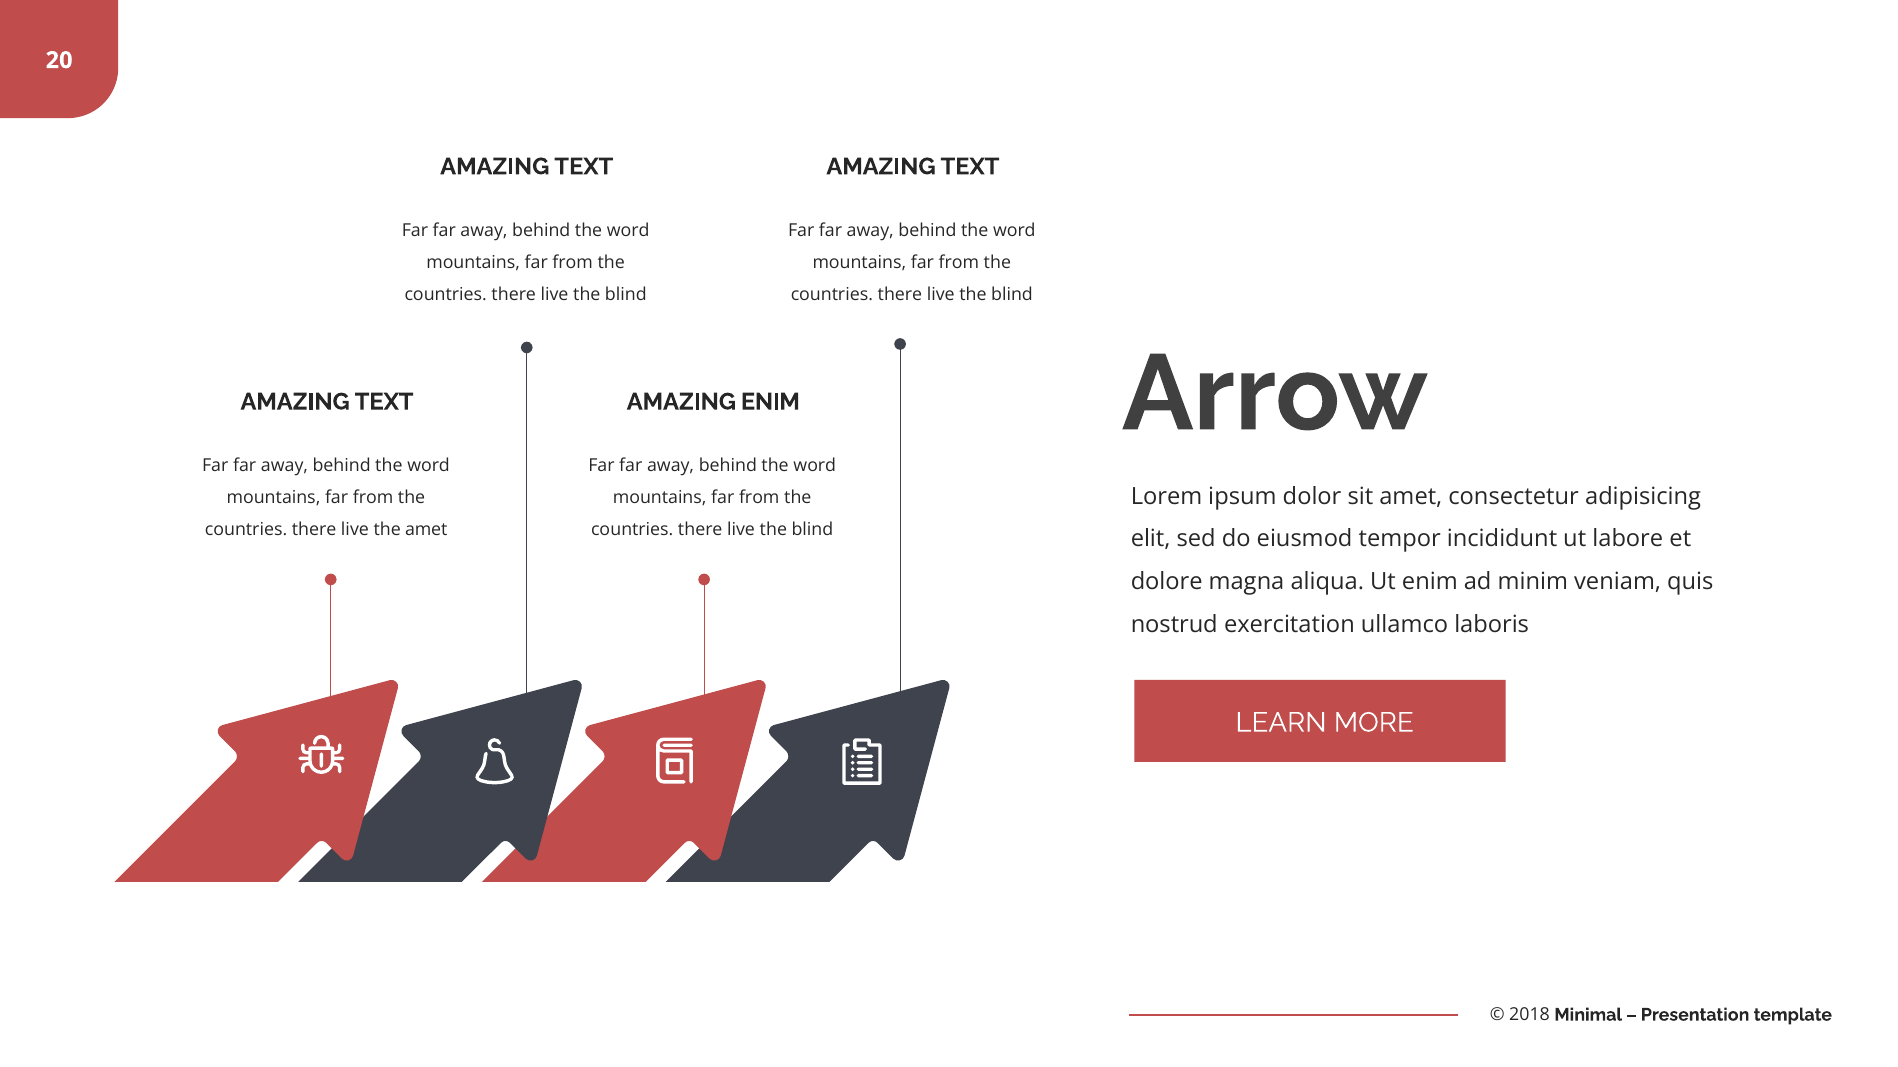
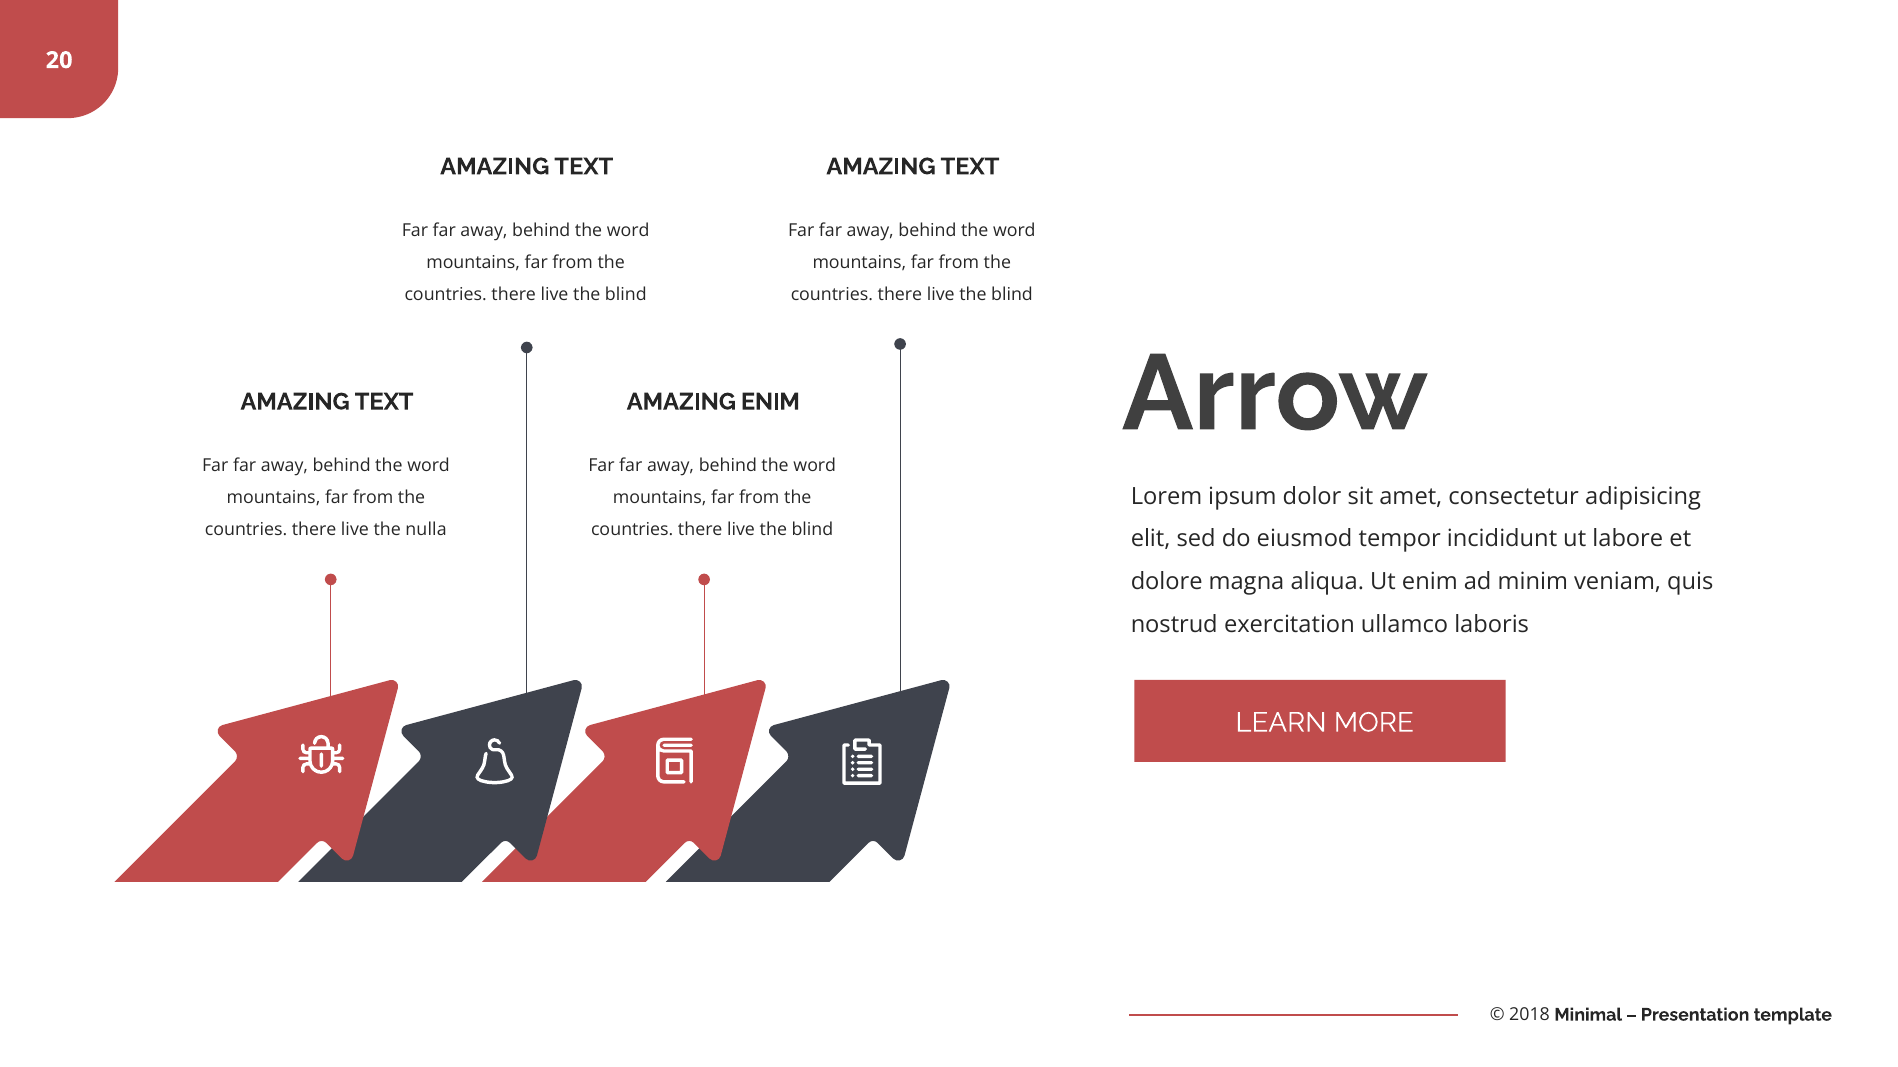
the amet: amet -> nulla
